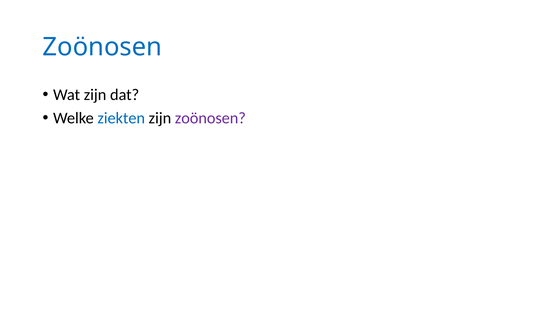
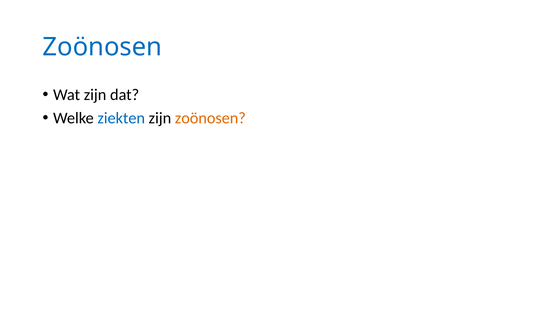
zoönosen at (210, 118) colour: purple -> orange
